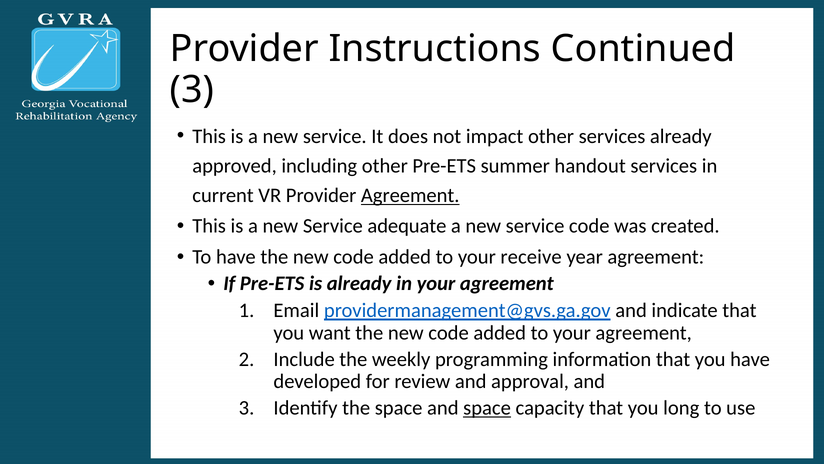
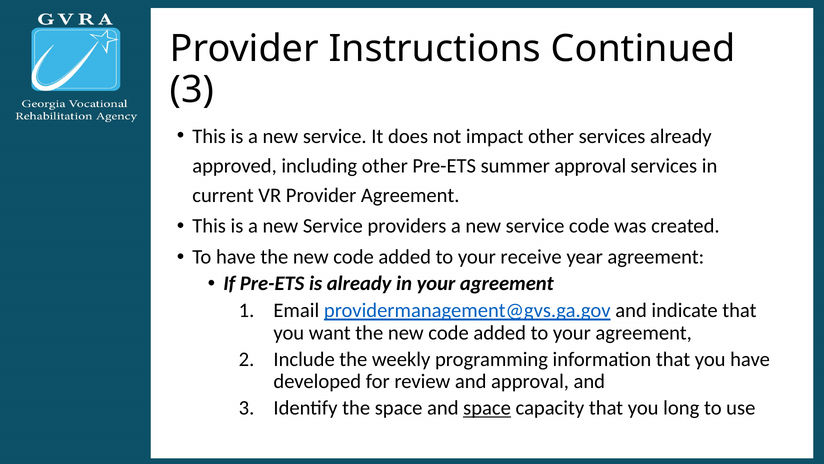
summer handout: handout -> approval
Agreement at (410, 195) underline: present -> none
adequate: adequate -> providers
